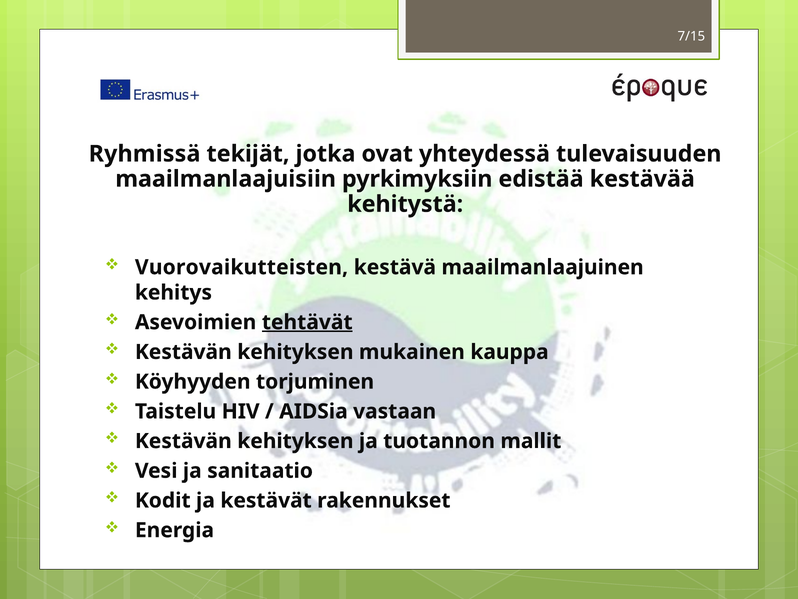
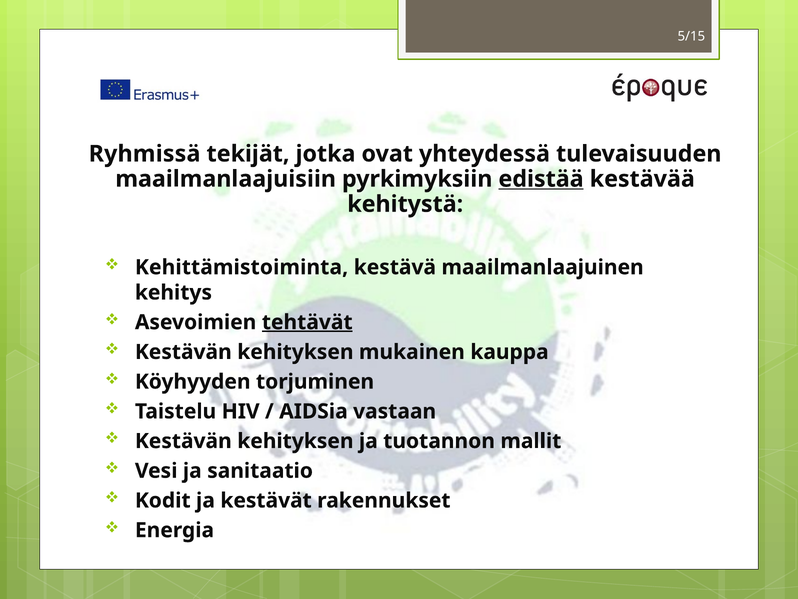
7/15: 7/15 -> 5/15
edistää underline: none -> present
Vuorovaikutteisten: Vuorovaikutteisten -> Kehittämistoiminta
